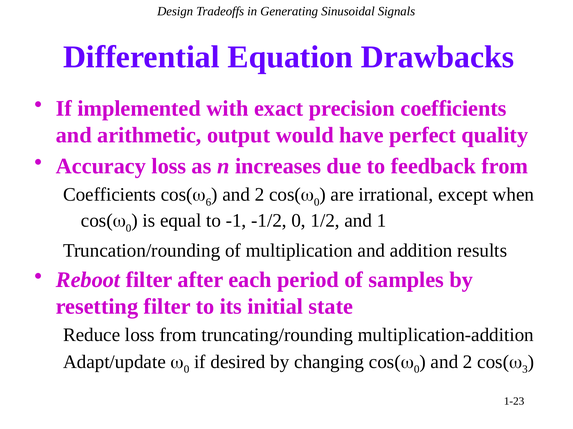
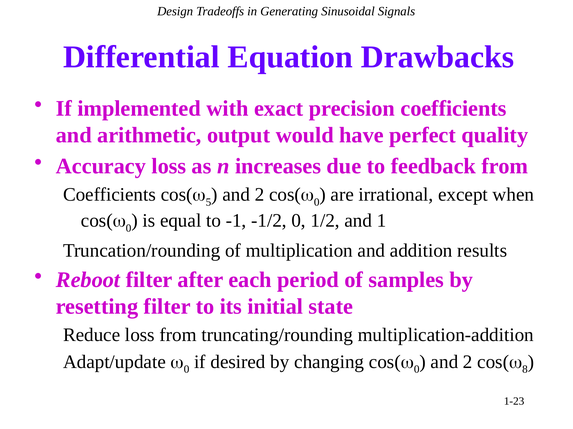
6: 6 -> 5
3: 3 -> 8
